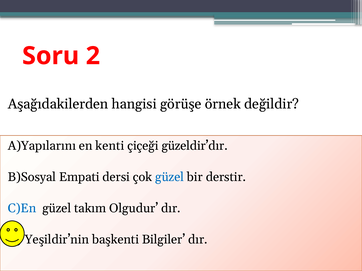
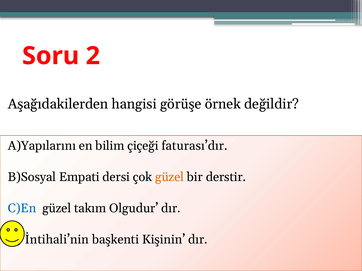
kenti: kenti -> bilim
güzeldir’dır: güzeldir’dır -> faturası’dır
güzel at (170, 177) colour: blue -> orange
Yeşildir’nin: Yeşildir’nin -> İntihali’nin
Bilgiler: Bilgiler -> Kişinin
